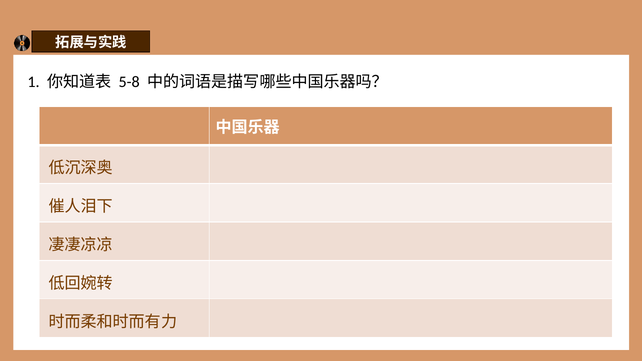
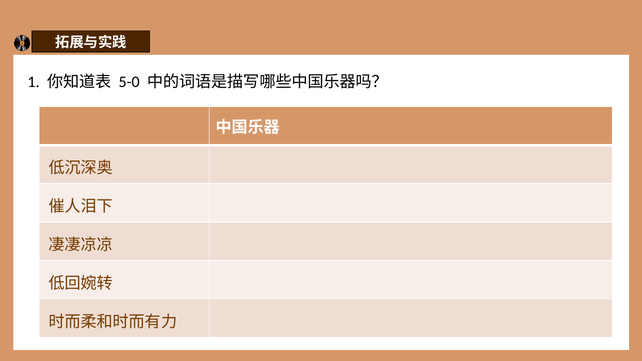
5-8: 5-8 -> 5-0
